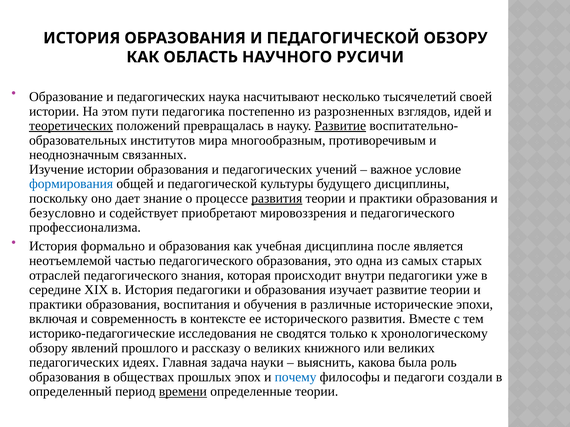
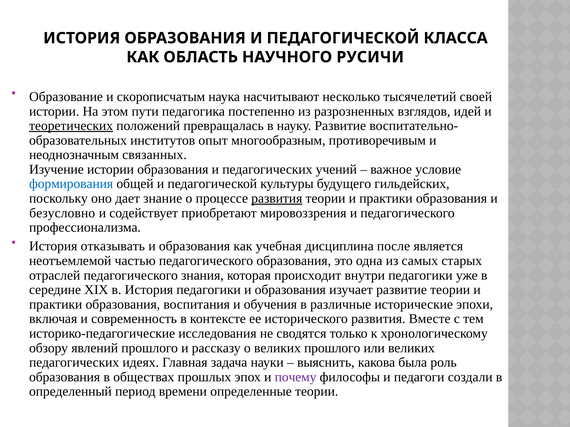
ПЕДАГОГИЧЕСКОЙ ОБЗОРУ: ОБЗОРУ -> КЛАССА
Образование и педагогических: педагогических -> скорописчатым
Развитие at (340, 126) underline: present -> none
мира: мира -> опыт
дисциплины: дисциплины -> гильдейских
формально: формально -> отказывать
великих книжного: книжного -> прошлого
почему colour: blue -> purple
времени underline: present -> none
